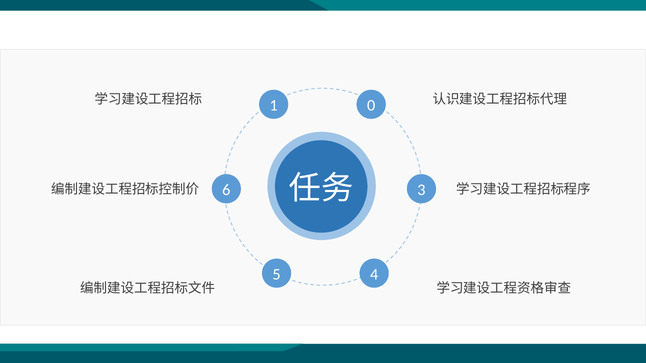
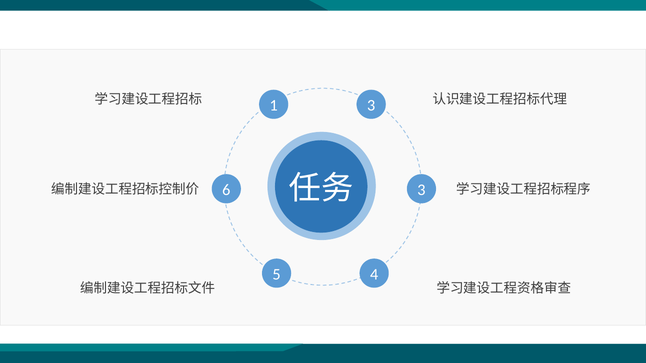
1 0: 0 -> 3
